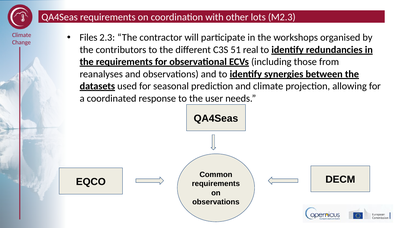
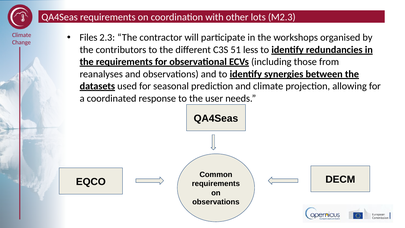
real: real -> less
